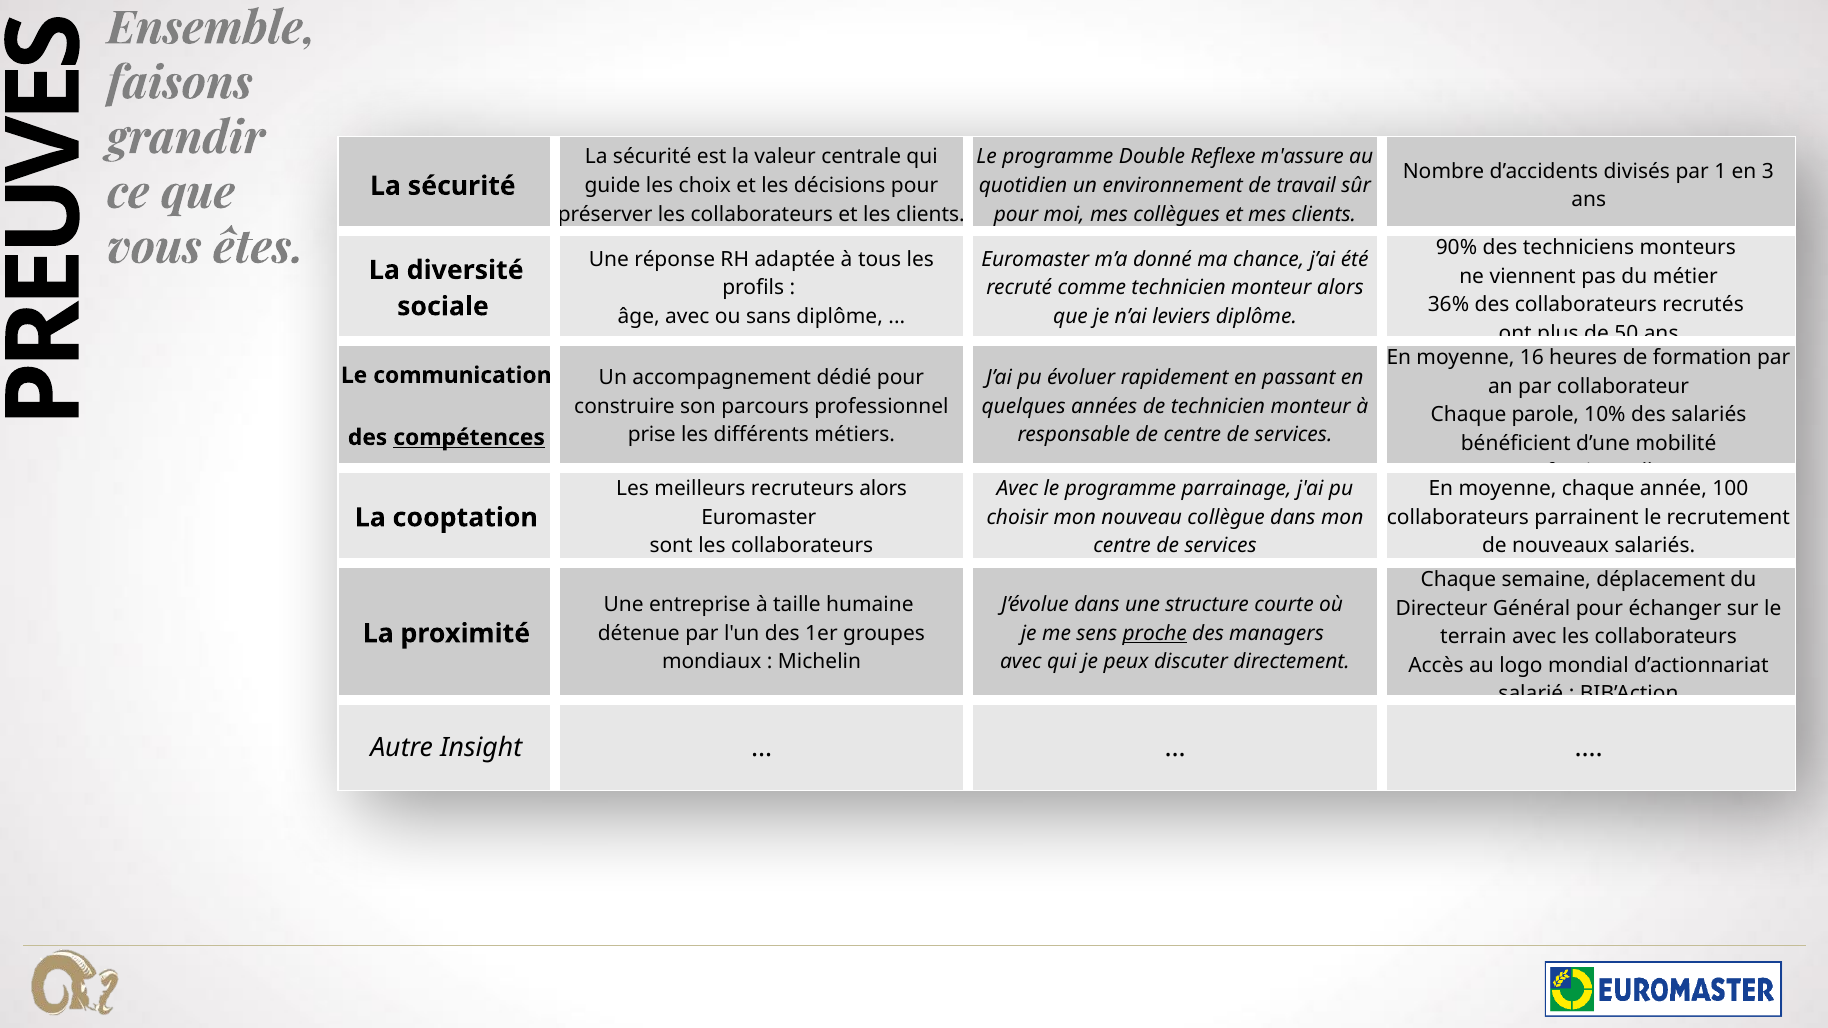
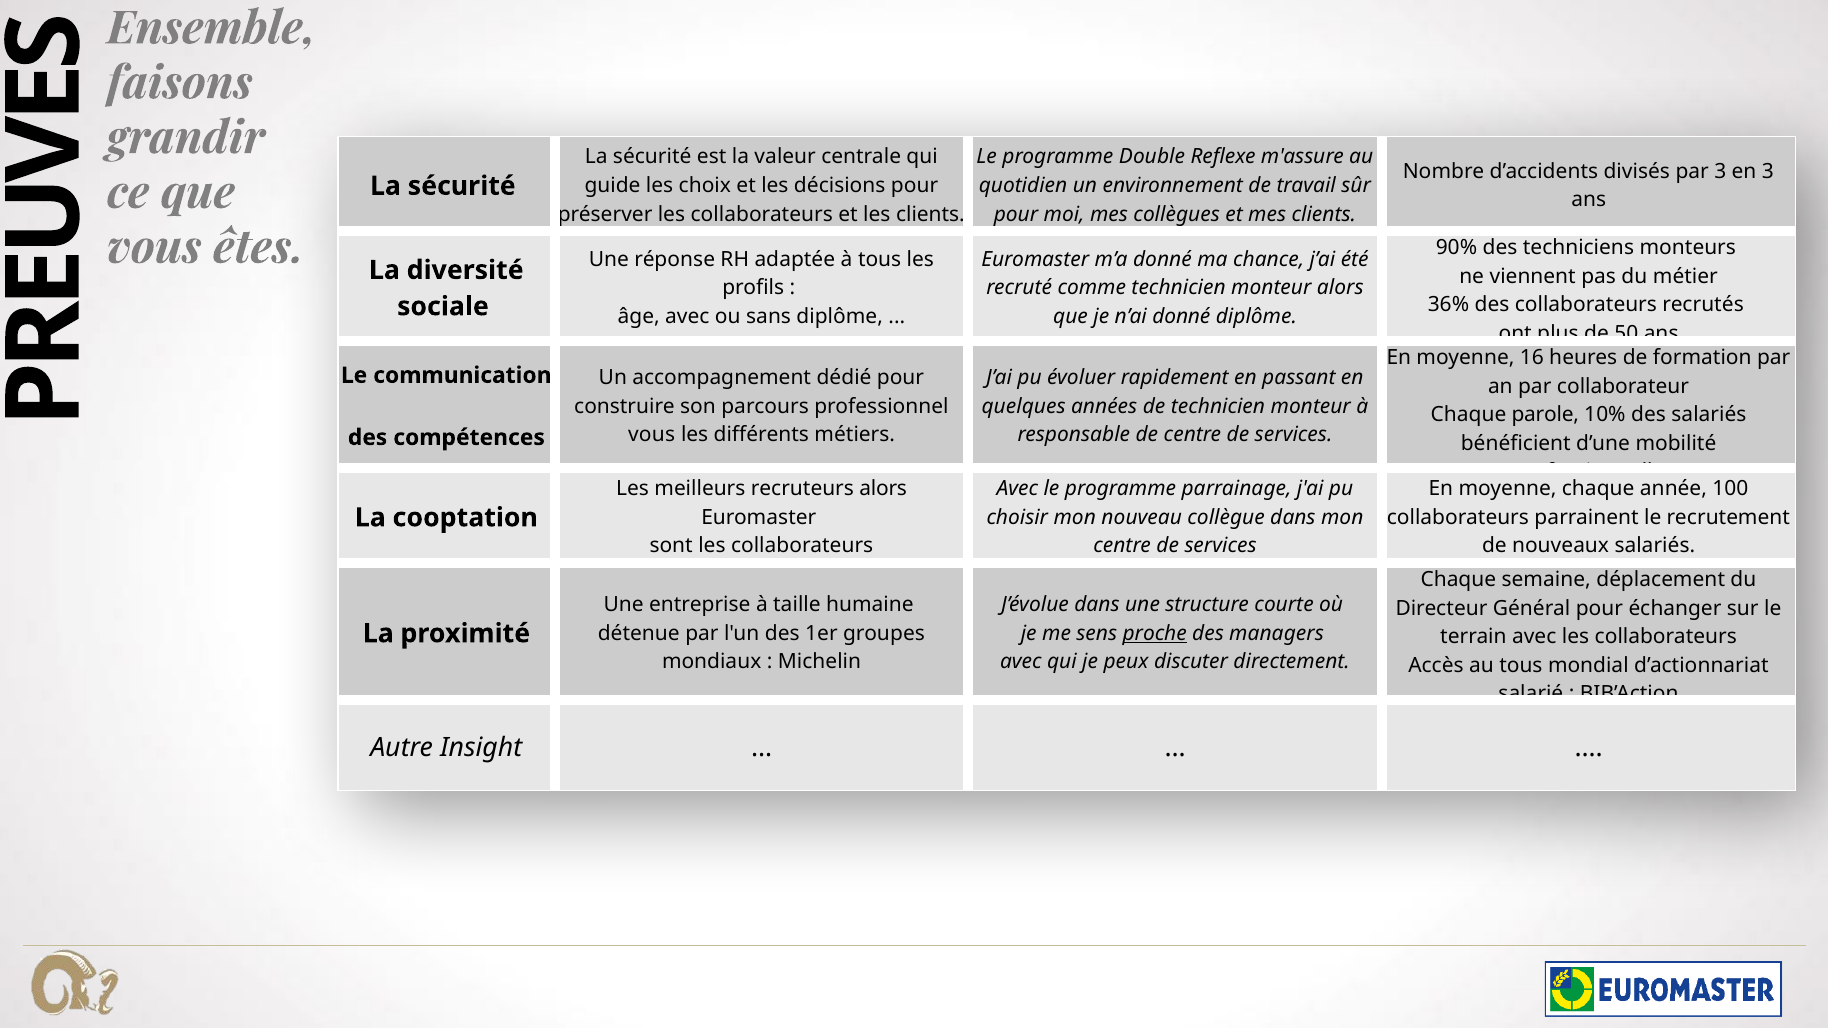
par 1: 1 -> 3
n’ai leviers: leviers -> donné
prise at (652, 435): prise -> vous
compétences underline: present -> none
au logo: logo -> tous
